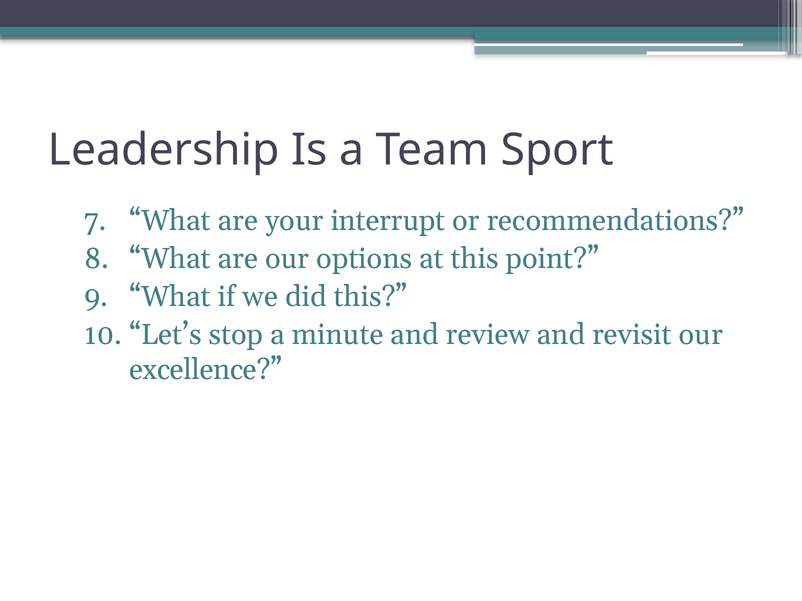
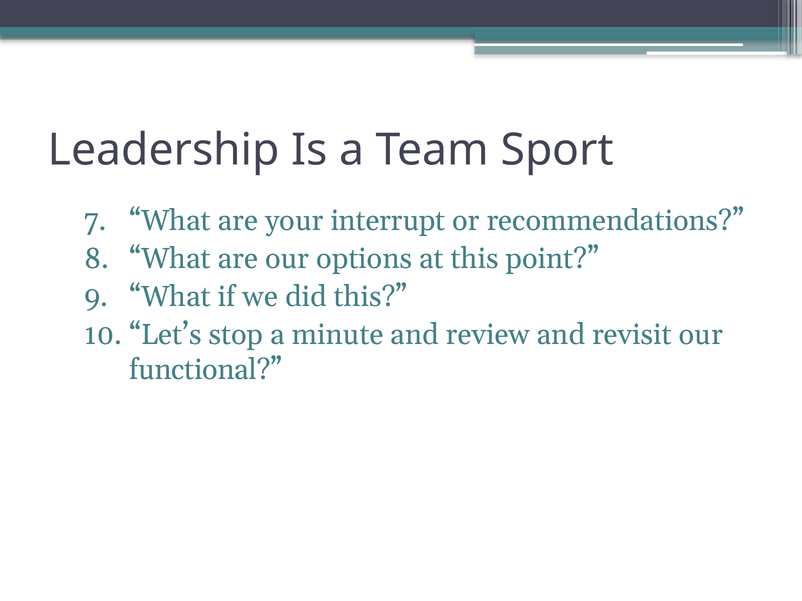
excellence: excellence -> functional
